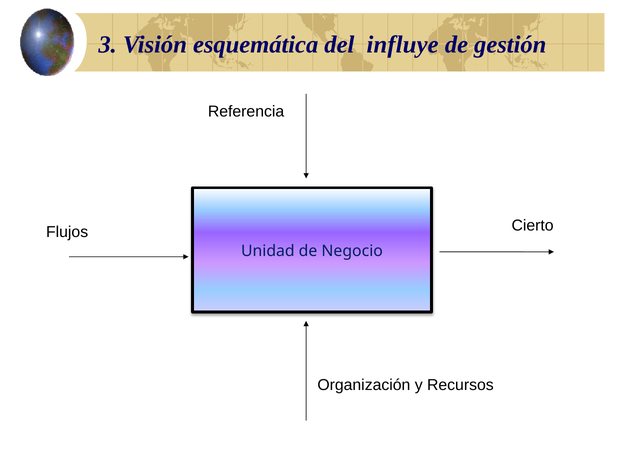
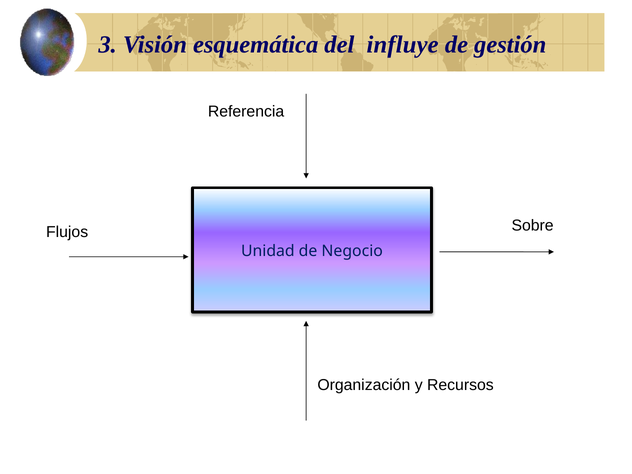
Cierto: Cierto -> Sobre
